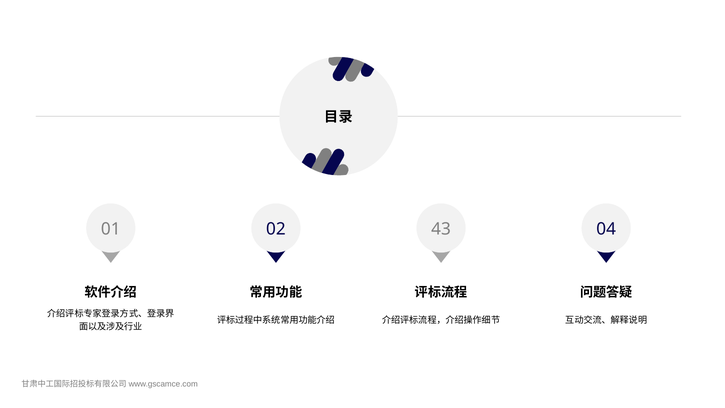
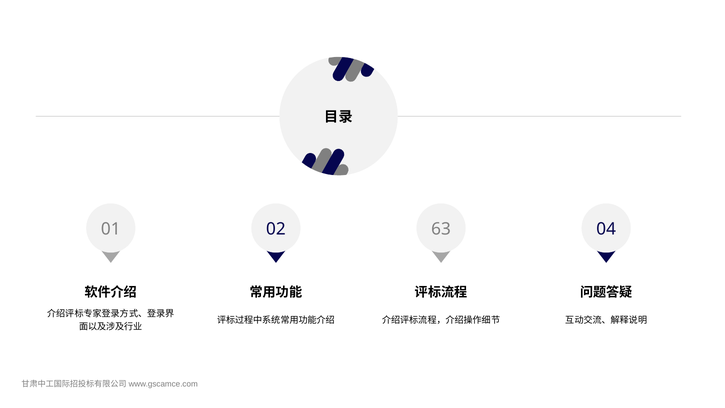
43: 43 -> 63
